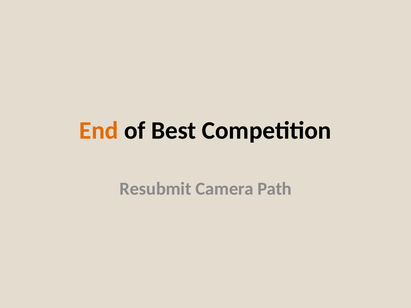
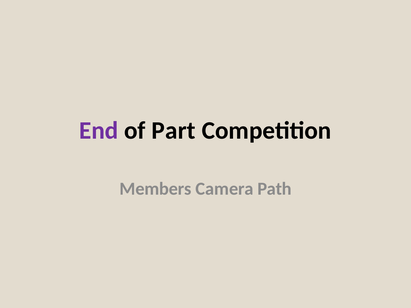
End colour: orange -> purple
Best: Best -> Part
Resubmit: Resubmit -> Members
